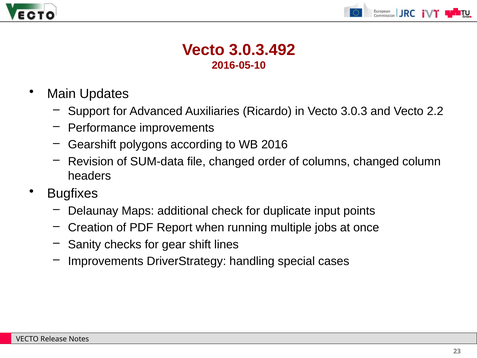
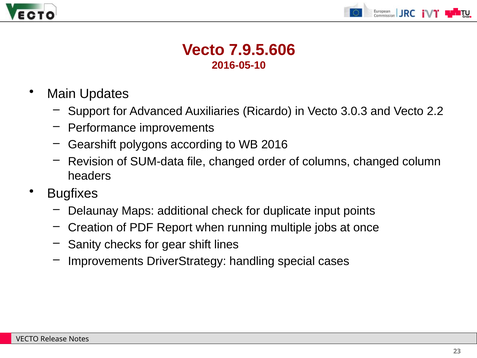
3.0.3.492: 3.0.3.492 -> 7.9.5.606
